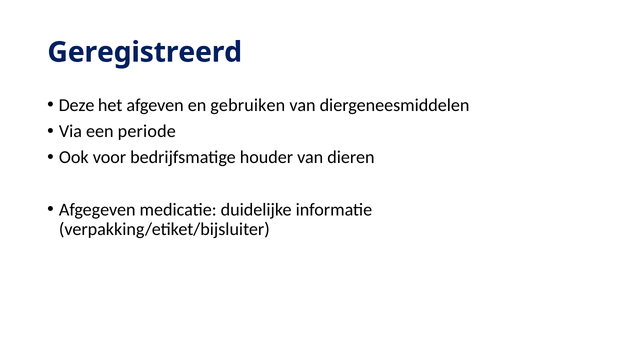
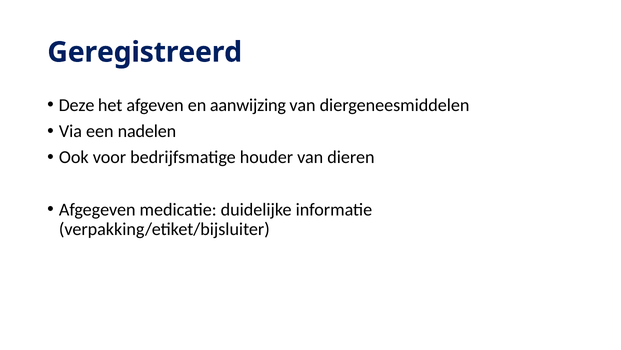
gebruiken: gebruiken -> aanwijzing
periode: periode -> nadelen
